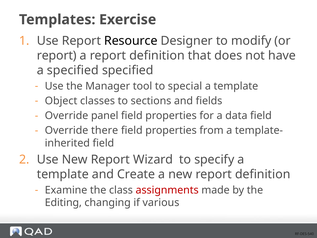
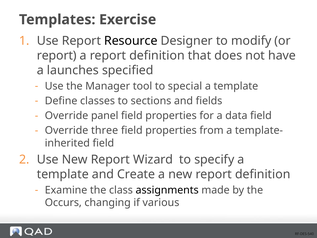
a specified: specified -> launches
Object: Object -> Define
there: there -> three
assignments colour: red -> black
Editing: Editing -> Occurs
